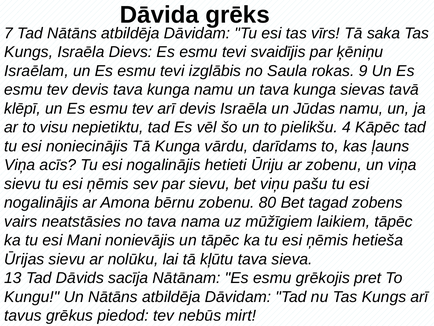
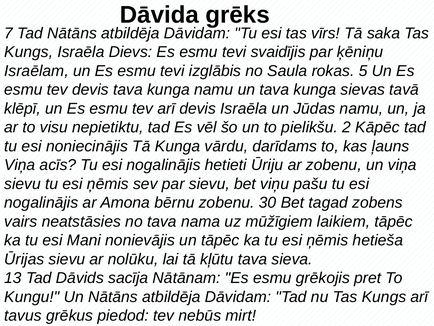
9: 9 -> 5
4: 4 -> 2
80: 80 -> 30
